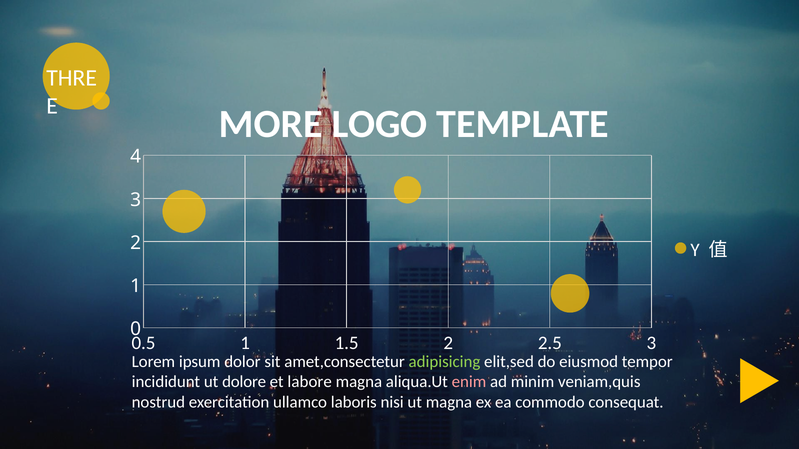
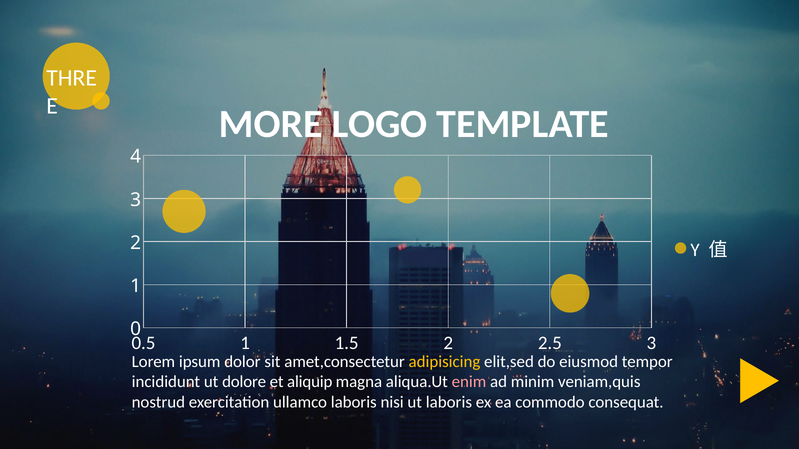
adipisicing colour: light green -> yellow
labore: labore -> aliquip
ut magna: magna -> laboris
